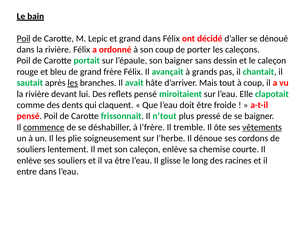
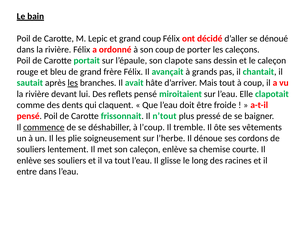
Poil at (24, 38) underline: present -> none
grand dans: dans -> coup
son baigner: baigner -> clapote
l’frère: l’frère -> l’coup
vêtements underline: present -> none
va être: être -> tout
